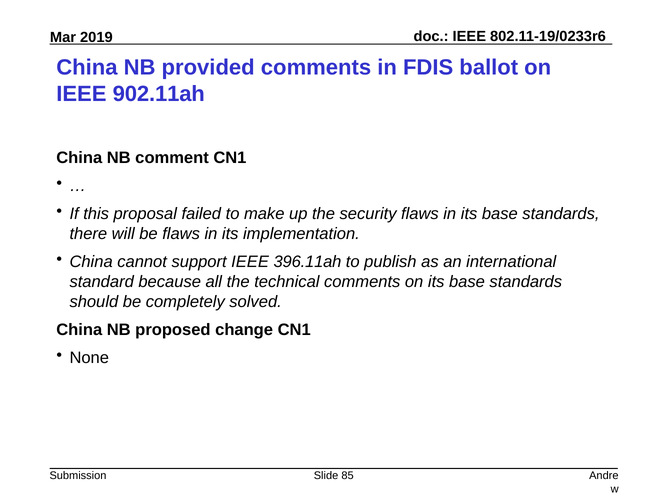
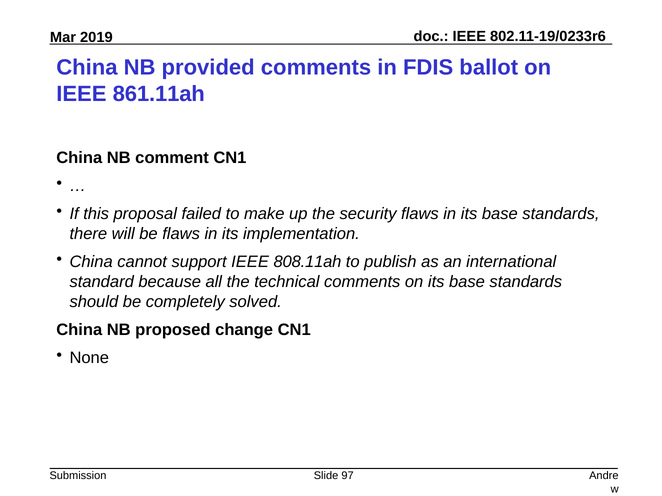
902.11ah: 902.11ah -> 861.11ah
396.11ah: 396.11ah -> 808.11ah
85: 85 -> 97
